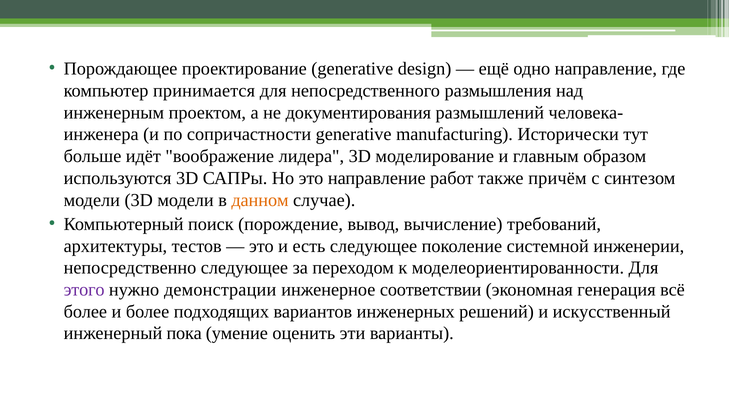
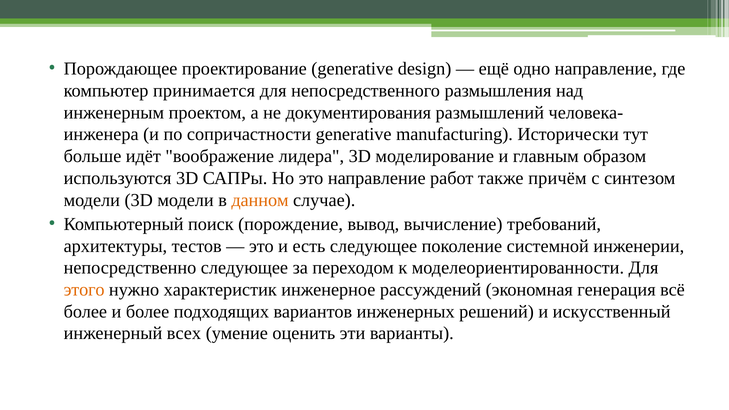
этого colour: purple -> orange
демонстрации: демонстрации -> характеристик
соответствии: соответствии -> рассуждений
пока: пока -> всех
